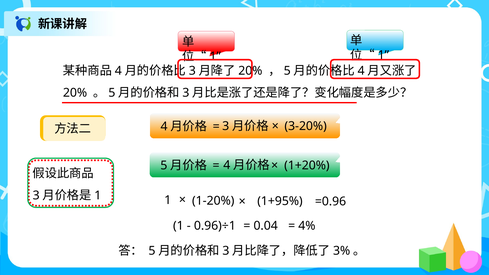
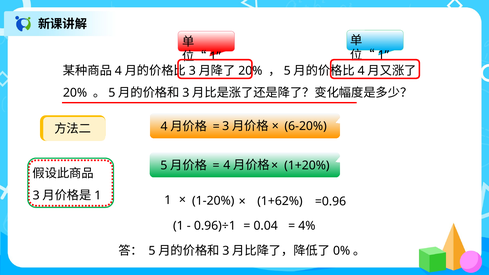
3-20%: 3-20% -> 6-20%
1+95%: 1+95% -> 1+62%
3%: 3% -> 0%
